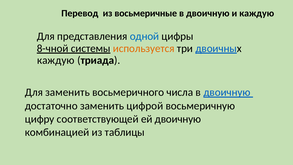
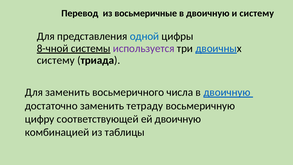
и каждую: каждую -> систему
используется colour: orange -> purple
каждую at (56, 60): каждую -> систему
цифрой: цифрой -> тетраду
